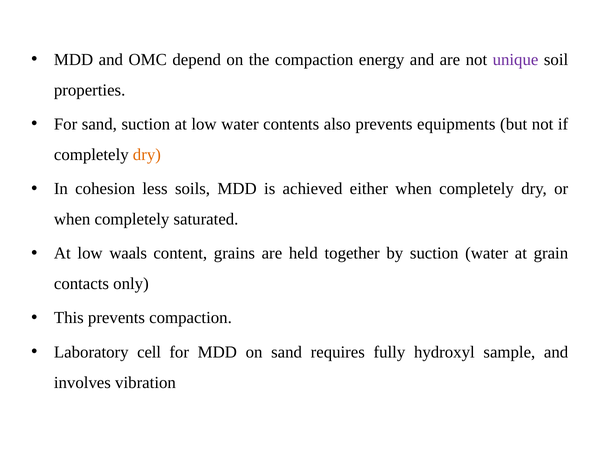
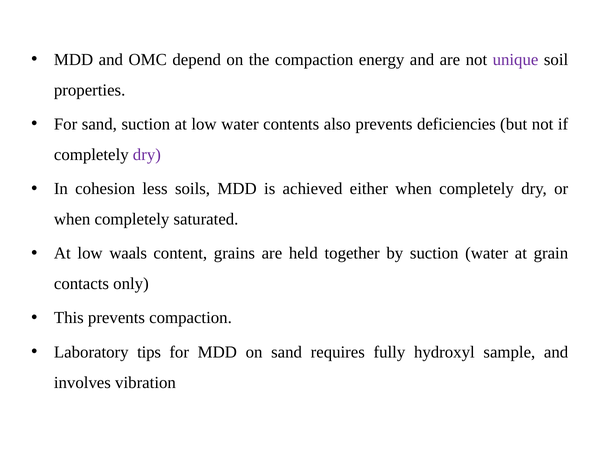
equipments: equipments -> deficiencies
dry at (147, 154) colour: orange -> purple
cell: cell -> tips
